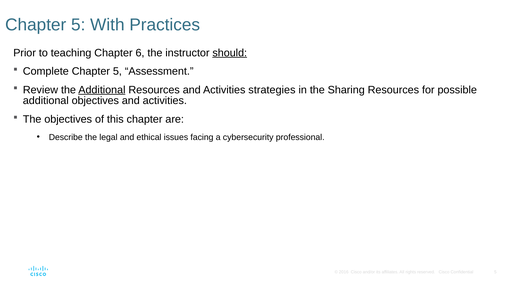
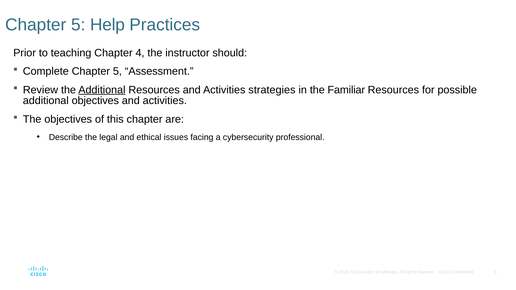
With: With -> Help
6: 6 -> 4
should underline: present -> none
Sharing: Sharing -> Familiar
